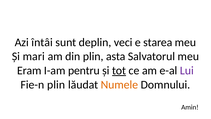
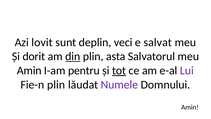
întâi: întâi -> lovit
starea: starea -> salvat
mari: mari -> dorit
din underline: none -> present
Eram at (29, 70): Eram -> Amin
Numele colour: orange -> purple
